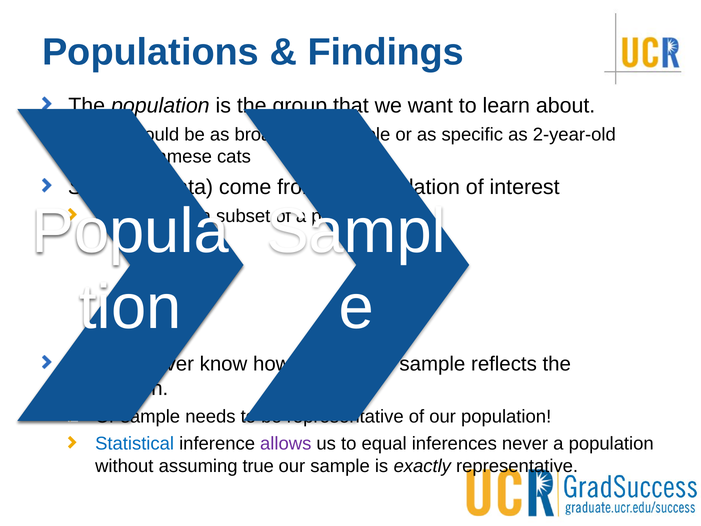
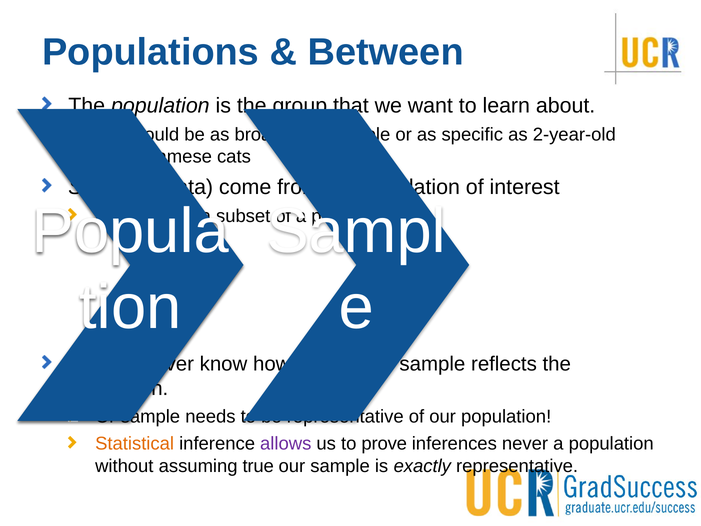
Findings: Findings -> Between
Statistical colour: blue -> orange
equal: equal -> prove
